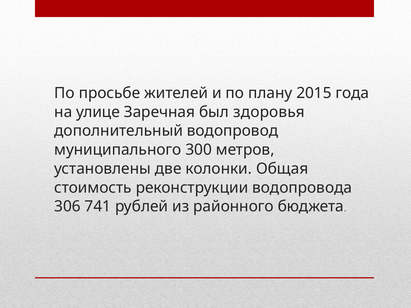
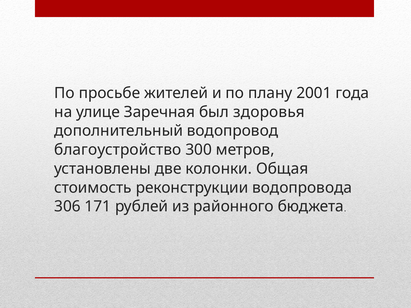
2015: 2015 -> 2001
муниципального: муниципального -> благоустройство
741: 741 -> 171
